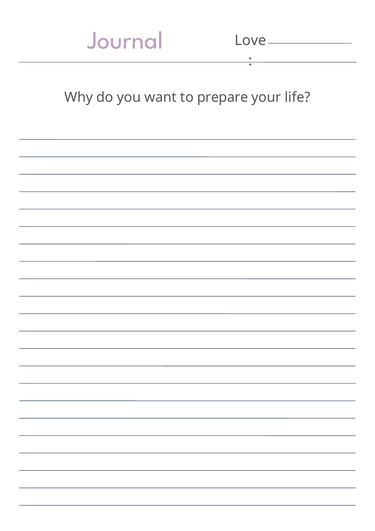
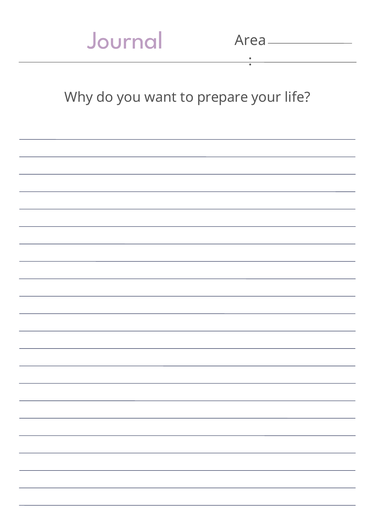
Love: Love -> Area
